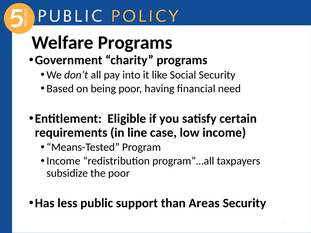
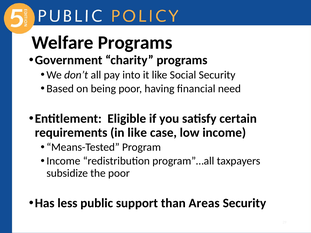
in line: line -> like
